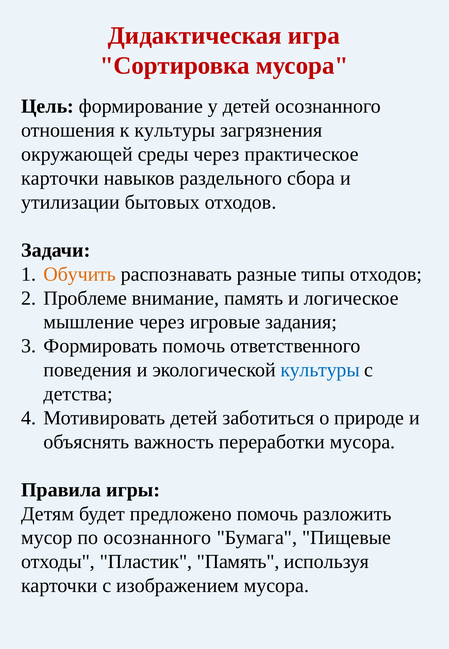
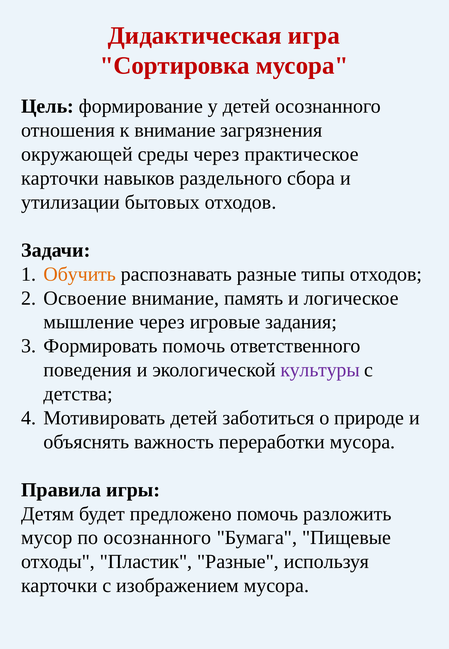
к культуры: культуры -> внимание
Проблеме: Проблеме -> Освоение
культуры at (320, 370) colour: blue -> purple
Пластик Память: Память -> Разные
